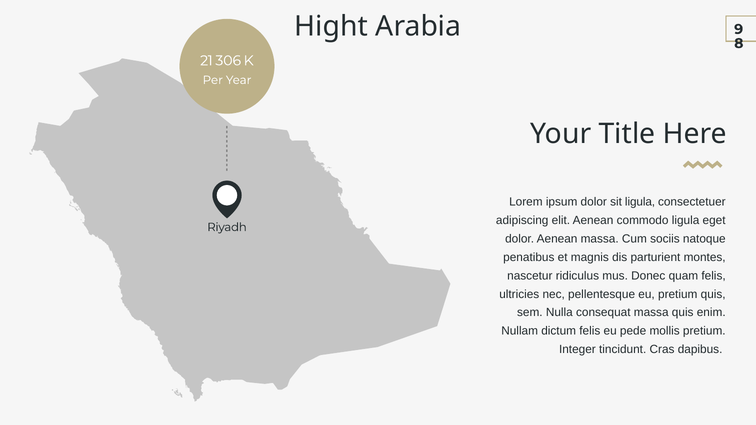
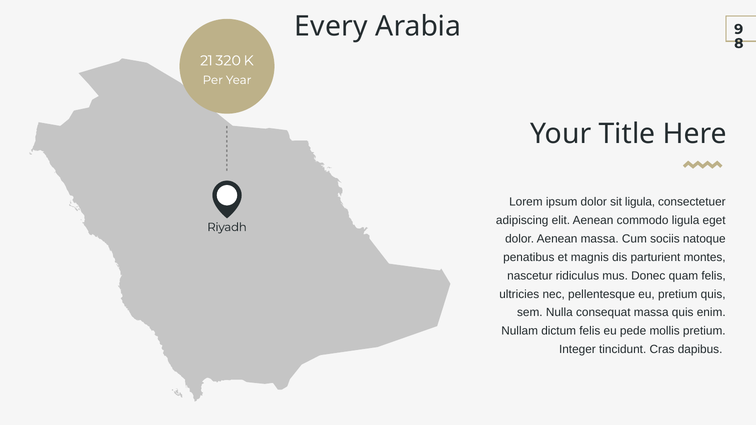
Hight: Hight -> Every
306: 306 -> 320
